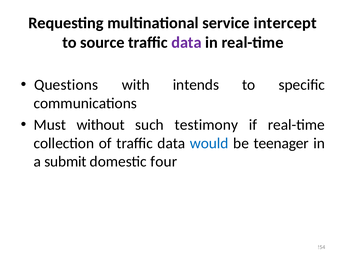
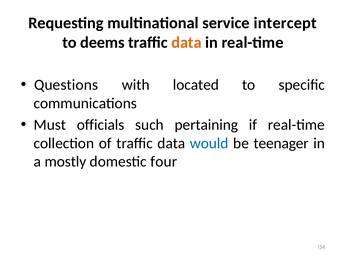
source: source -> deems
data at (186, 43) colour: purple -> orange
intends: intends -> located
without: without -> officials
testimony: testimony -> pertaining
submit: submit -> mostly
